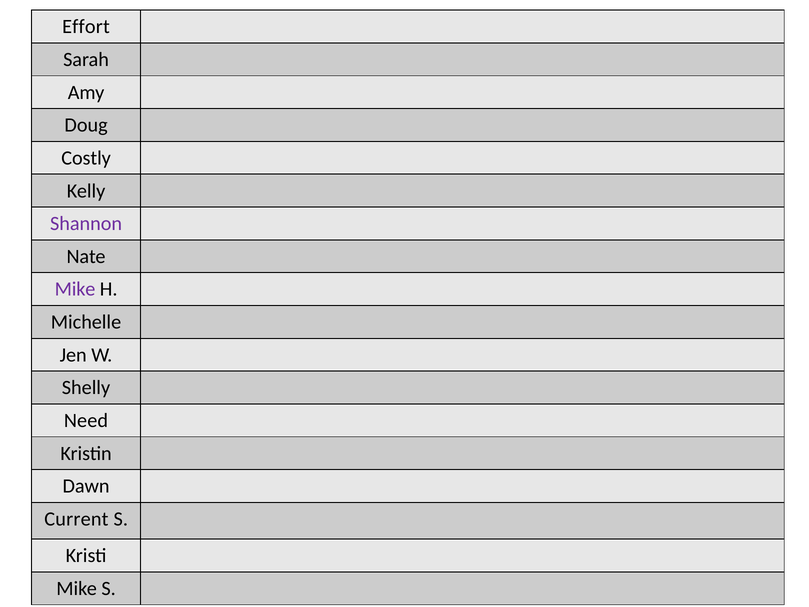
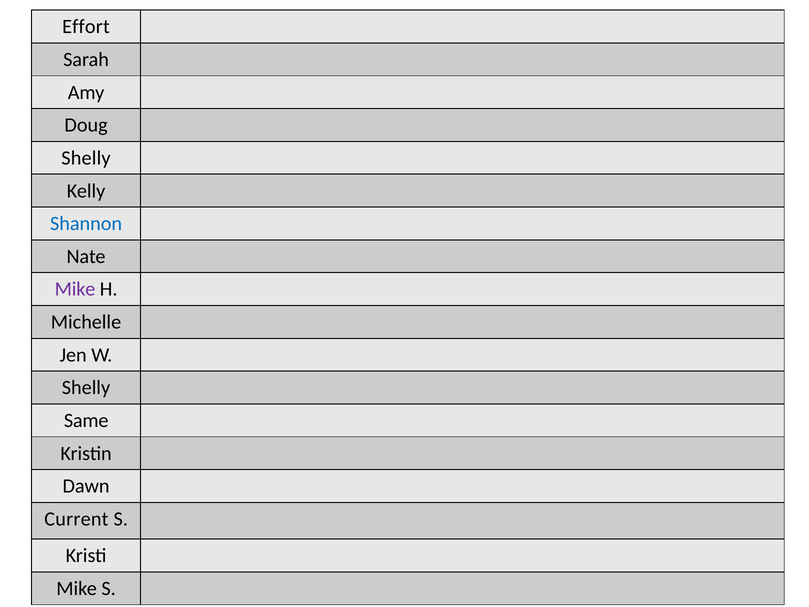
Costly at (86, 158): Costly -> Shelly
Shannon colour: purple -> blue
Need: Need -> Same
